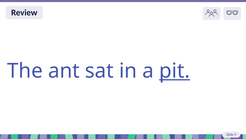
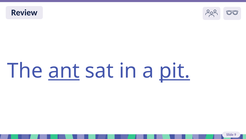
ant underline: none -> present
